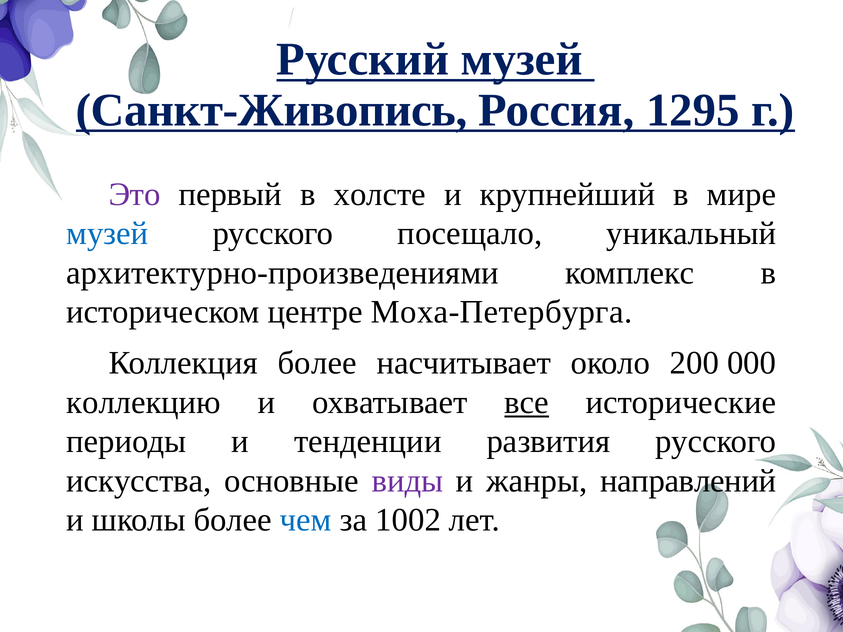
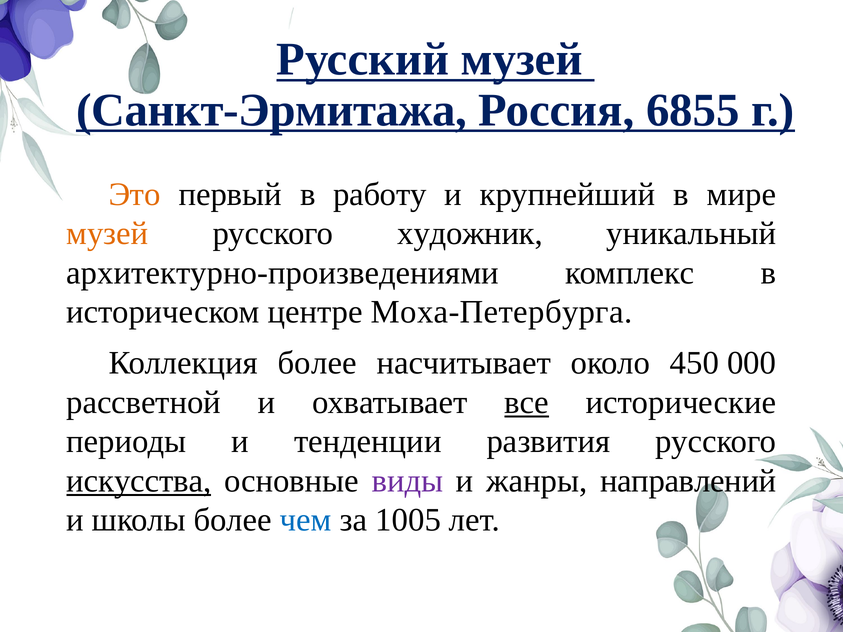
Санкт-Живопись: Санкт-Живопись -> Санкт-Эрмитажа
1295: 1295 -> 6855
Это colour: purple -> orange
холсте: холсте -> работу
музей at (107, 234) colour: blue -> orange
посещало: посещало -> художник
200: 200 -> 450
коллекцию: коллекцию -> рассветной
искусства underline: none -> present
1002: 1002 -> 1005
